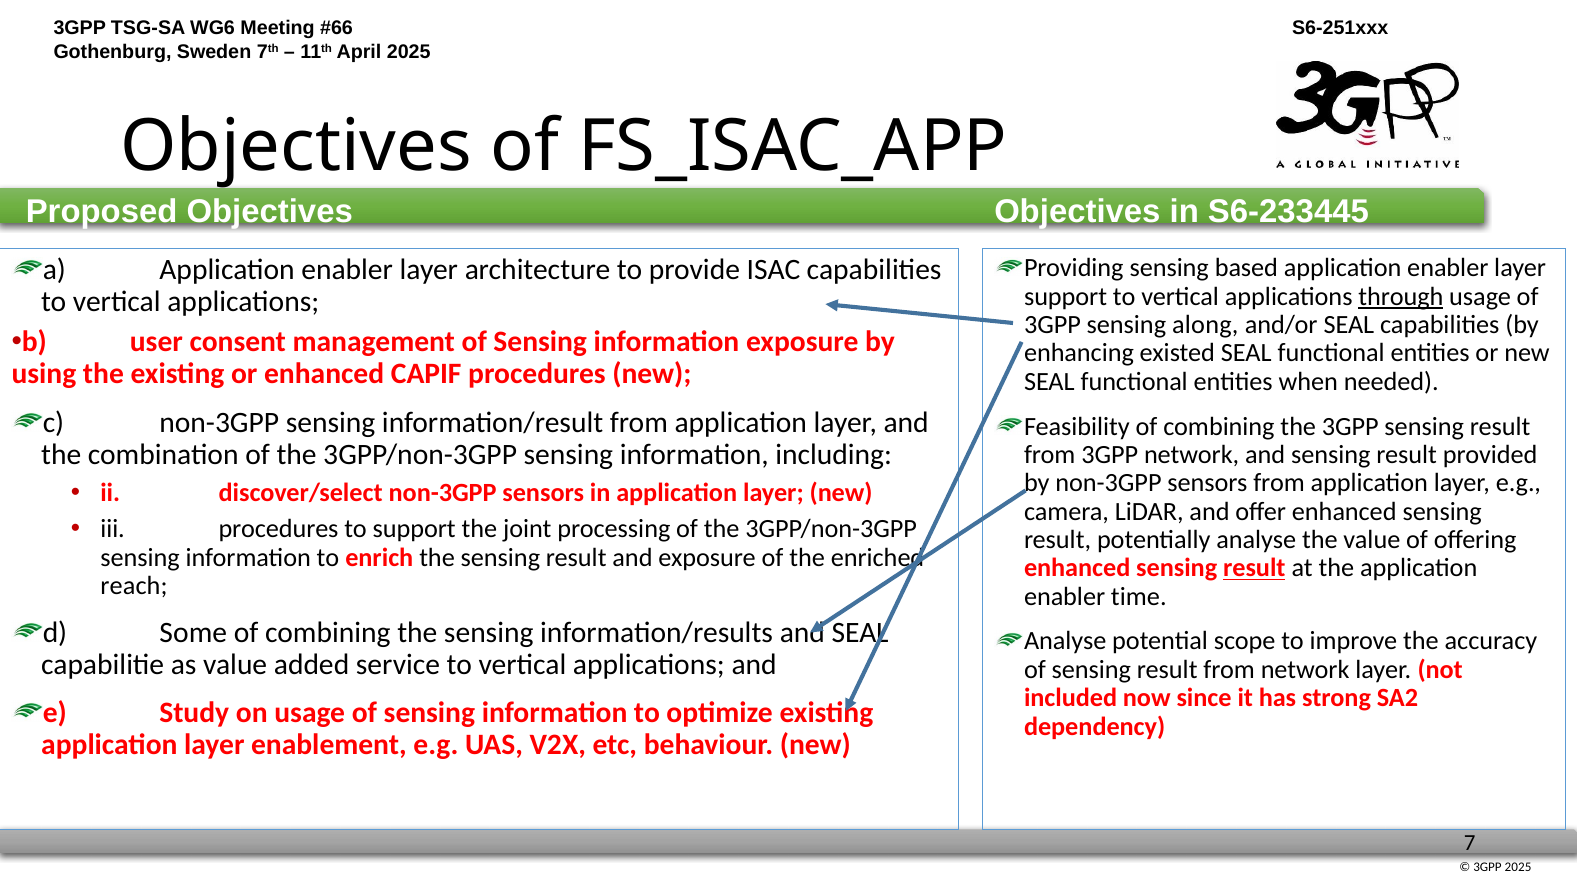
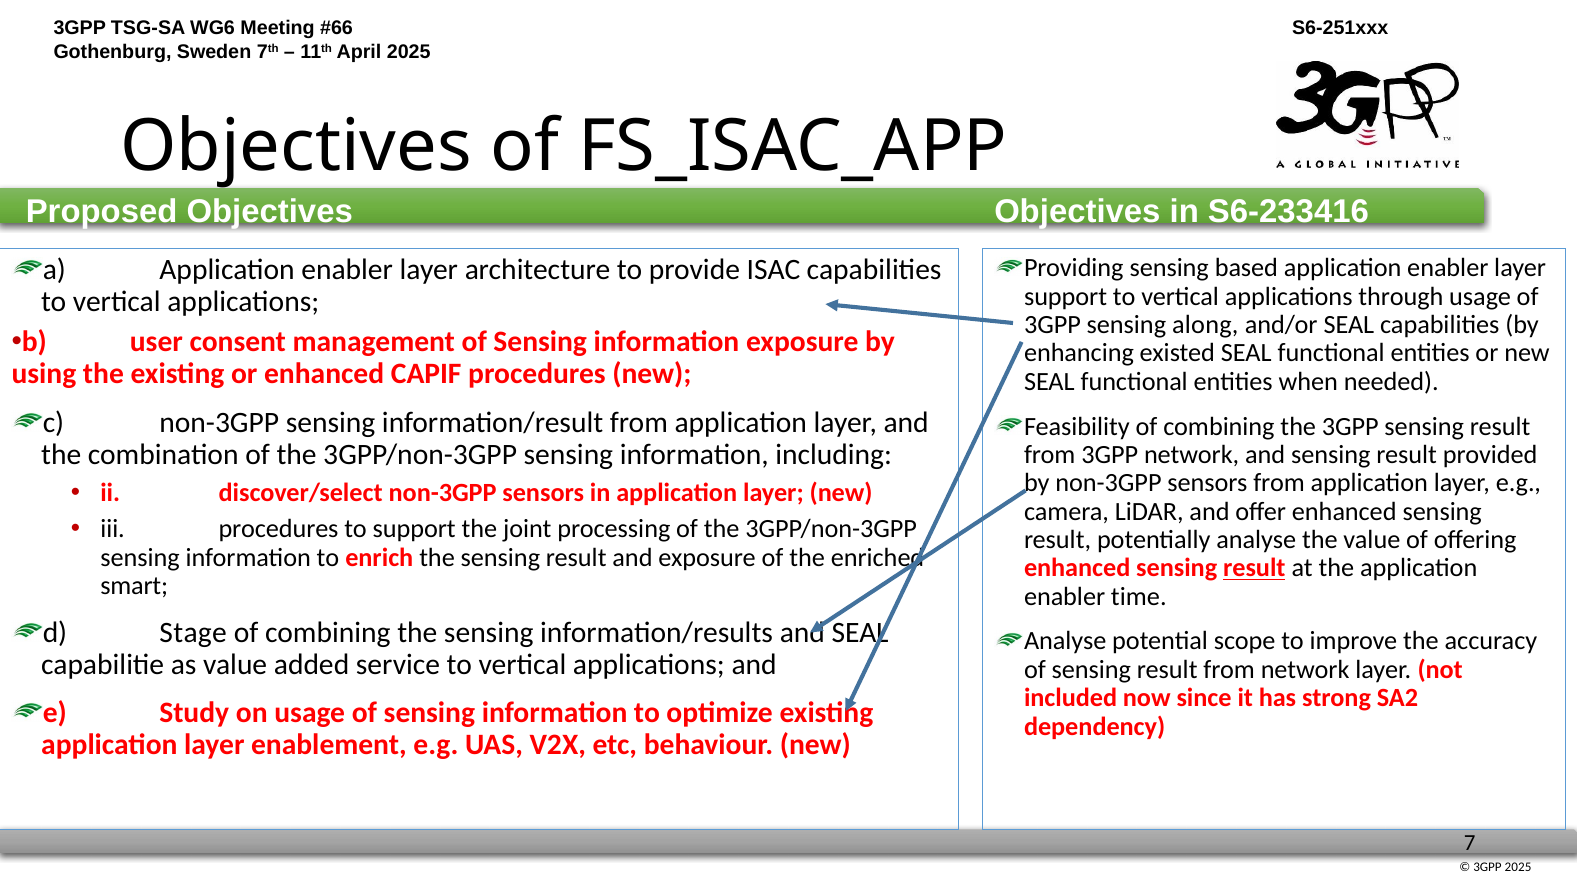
S6-233445: S6-233445 -> S6-233416
through underline: present -> none
reach: reach -> smart
Some: Some -> Stage
